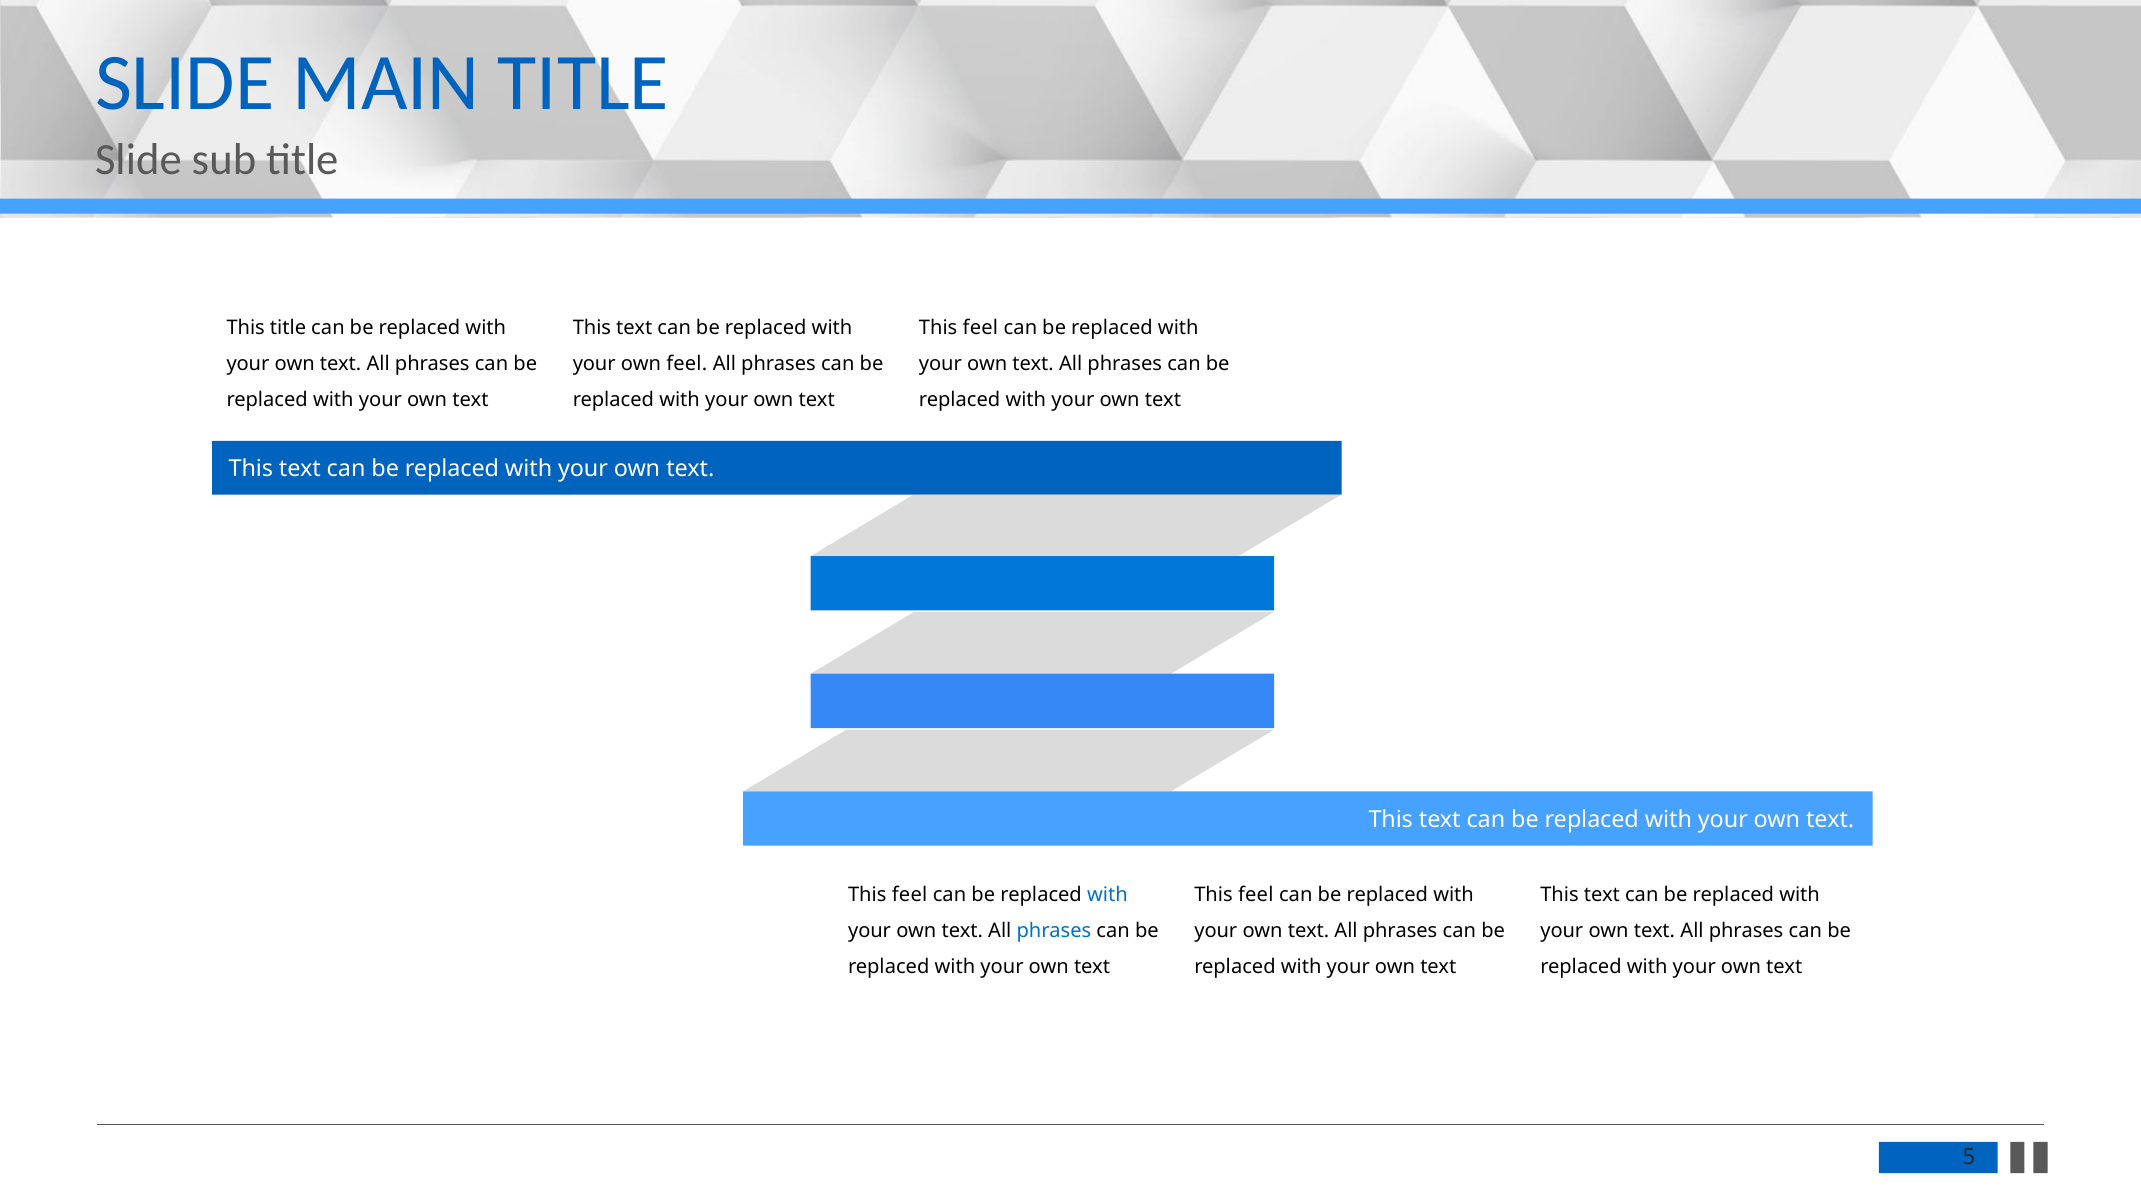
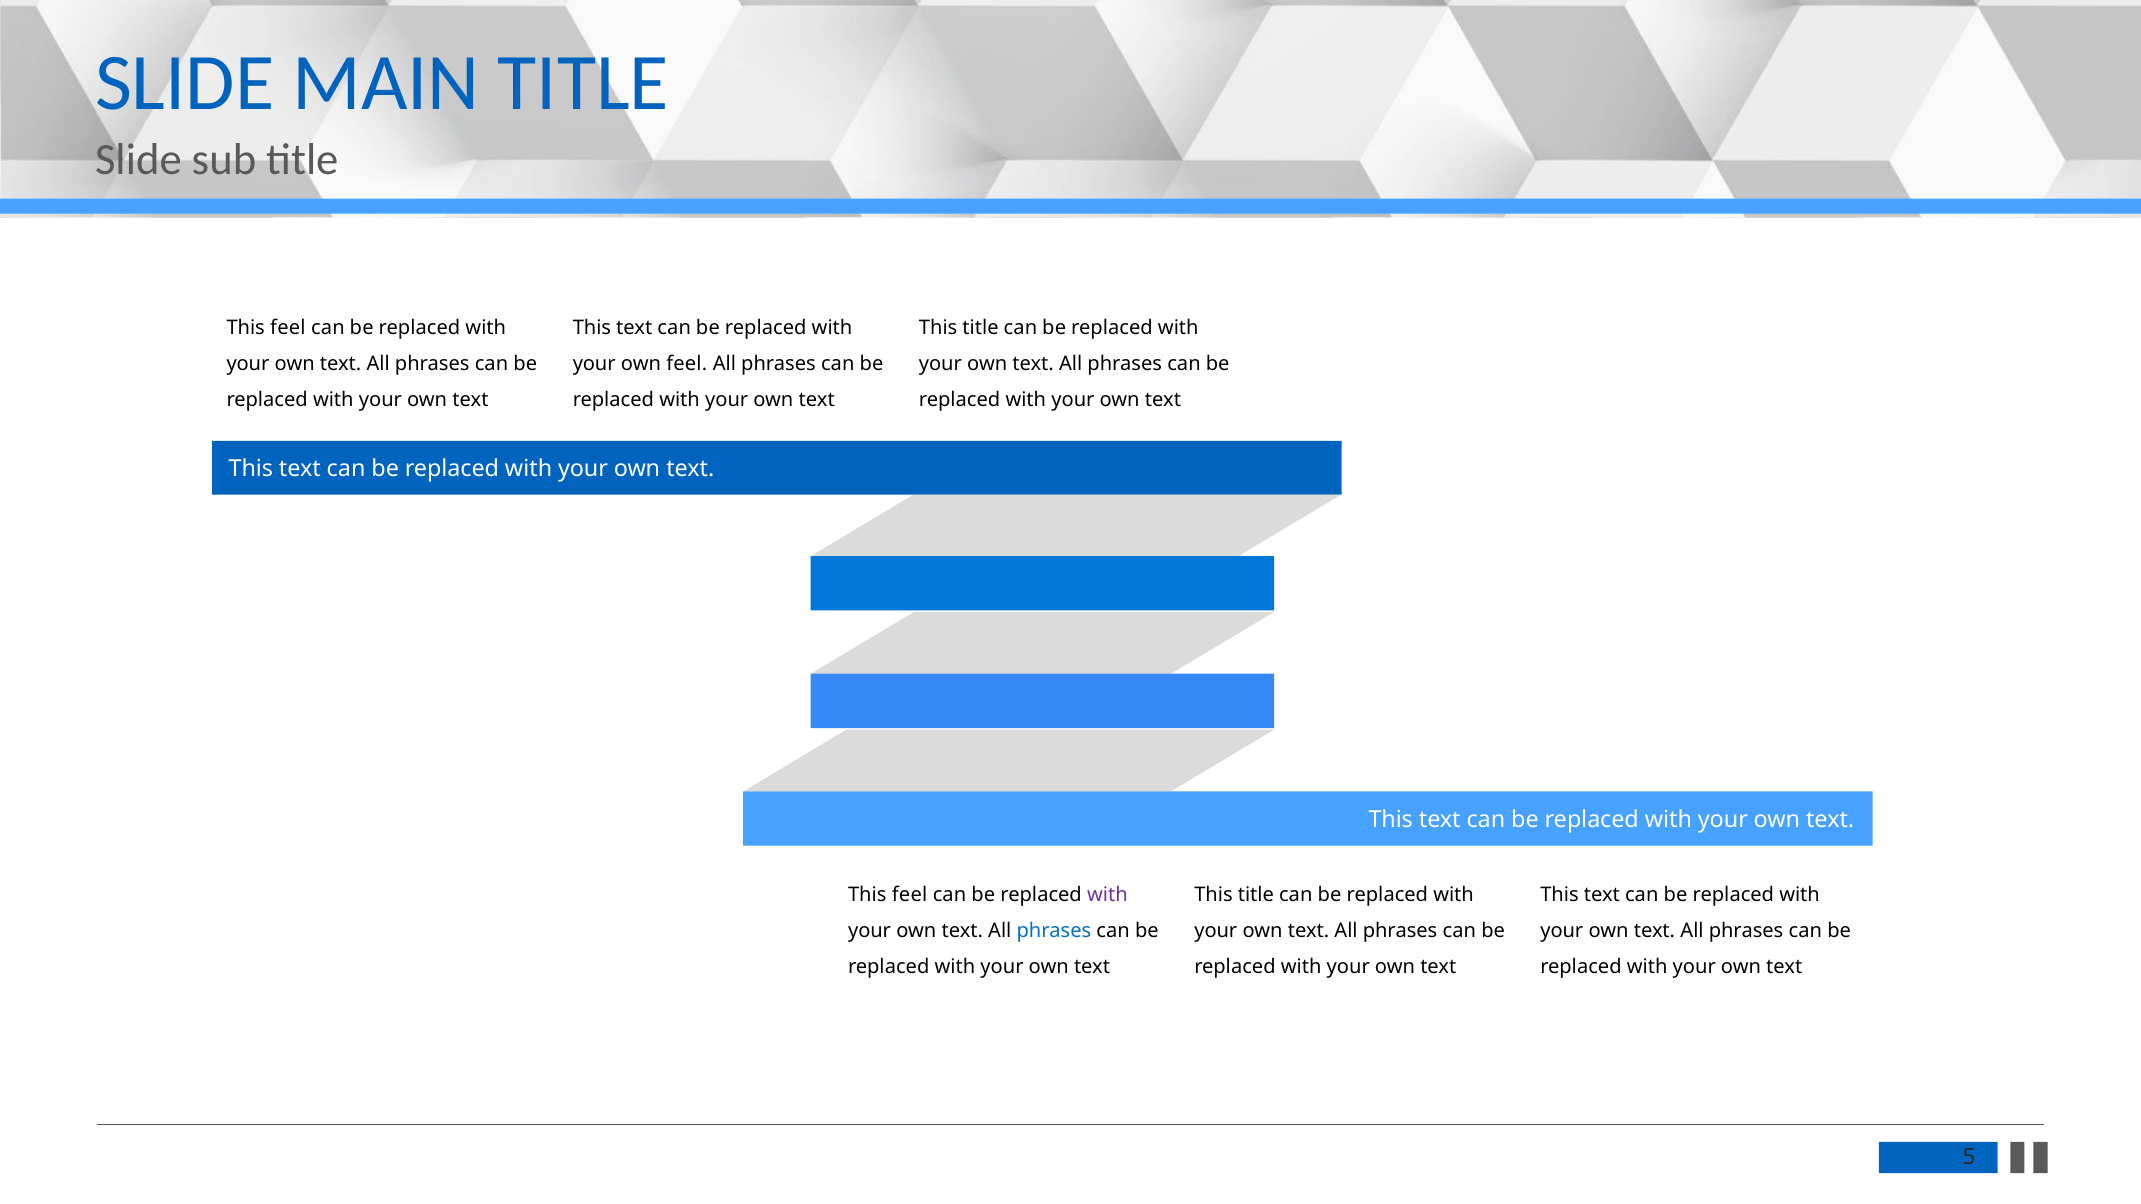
title at (288, 328): title -> feel
feel at (980, 328): feel -> title
with at (1107, 895) colour: blue -> purple
feel at (1256, 895): feel -> title
